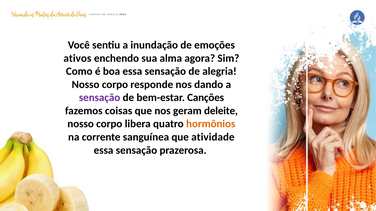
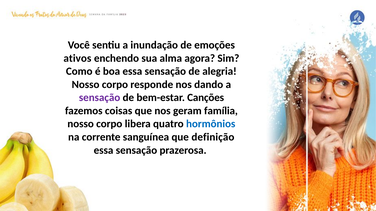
deleite: deleite -> família
hormônios colour: orange -> blue
atividade: atividade -> definição
